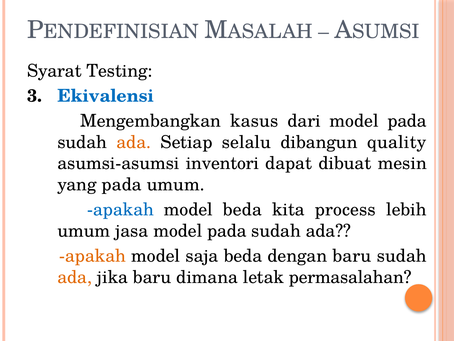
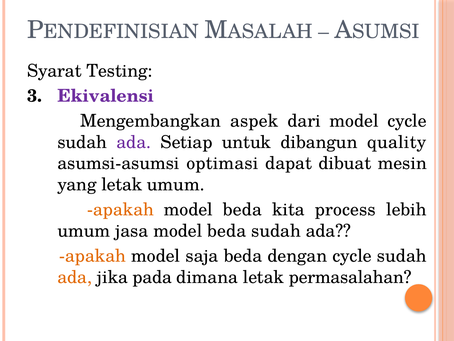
Ekivalensi colour: blue -> purple
kasus: kasus -> aspek
dari model pada: pada -> cycle
ada at (134, 142) colour: orange -> purple
selalu: selalu -> untuk
inventori: inventori -> optimasi
yang pada: pada -> letak
apakah at (121, 209) colour: blue -> orange
pada at (227, 231): pada -> beda
dengan baru: baru -> cycle
jika baru: baru -> pada
